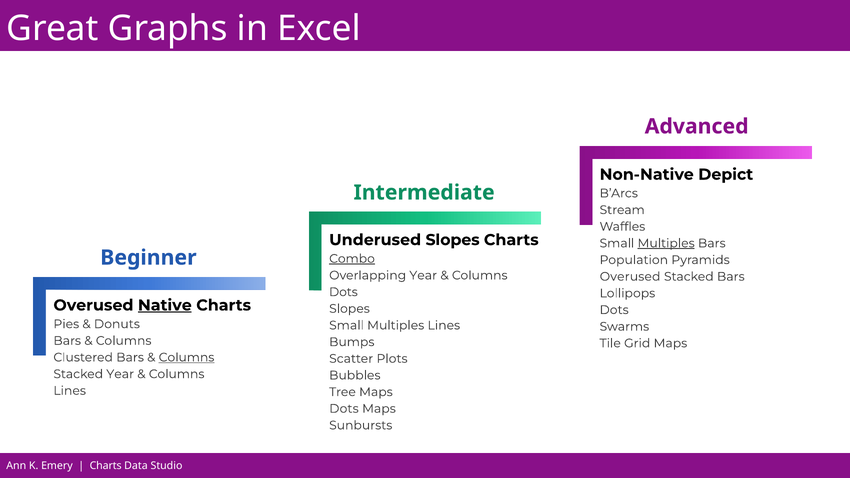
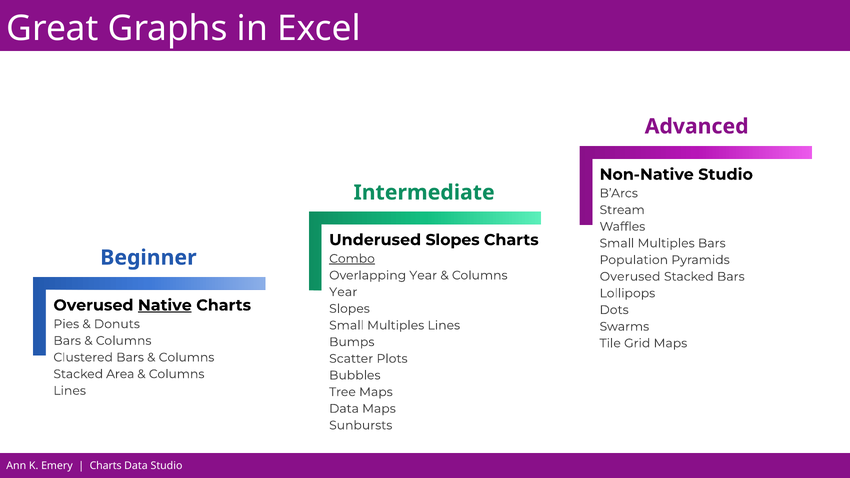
Non-Native Depict: Depict -> Studio
Multiples at (666, 243) underline: present -> none
Dots at (343, 292): Dots -> Year
Columns at (186, 357) underline: present -> none
Stacked Year: Year -> Area
Dots at (344, 409): Dots -> Data
